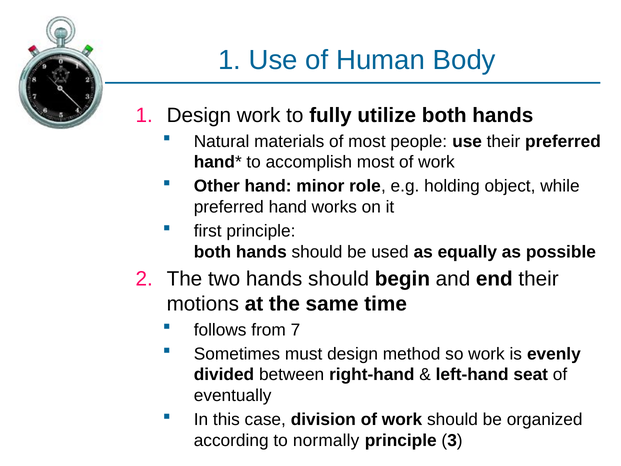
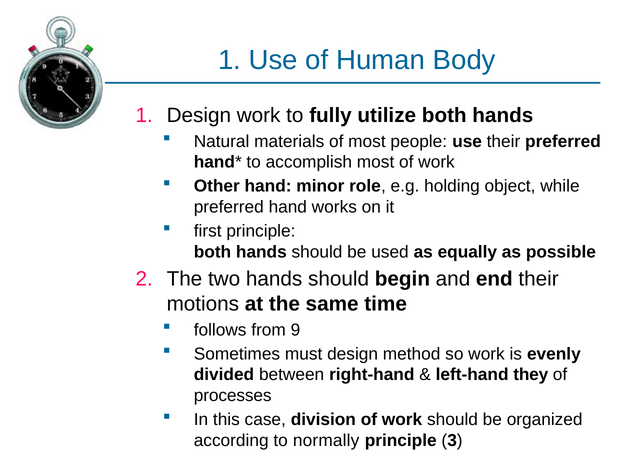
7: 7 -> 9
seat: seat -> they
eventually: eventually -> processes
